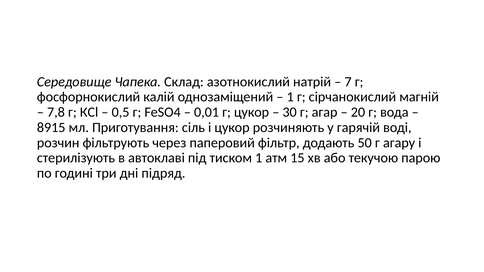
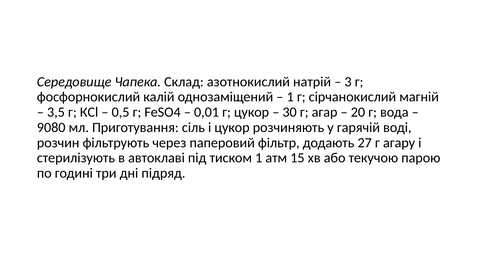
7: 7 -> 3
7,8: 7,8 -> 3,5
8915: 8915 -> 9080
50: 50 -> 27
